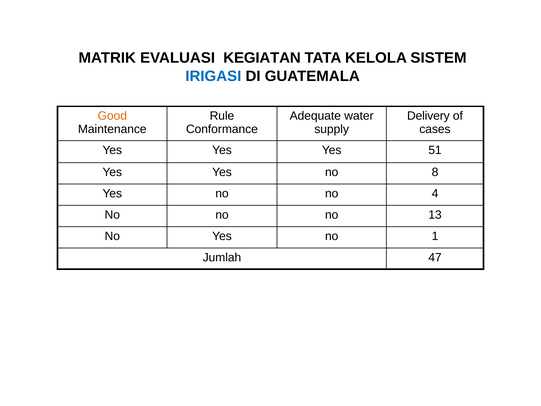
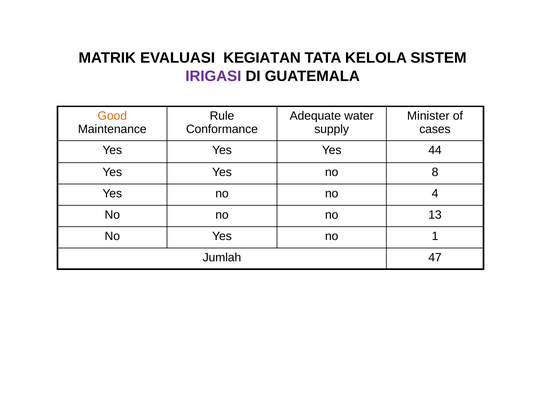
IRIGASI colour: blue -> purple
Delivery: Delivery -> Minister
51: 51 -> 44
